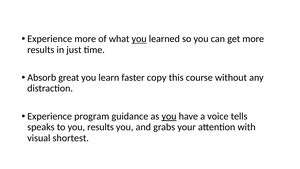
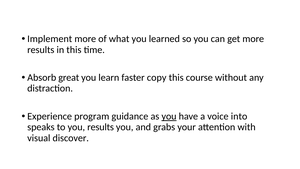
Experience at (50, 39): Experience -> Implement
you at (139, 39) underline: present -> none
in just: just -> this
tells: tells -> into
shortest: shortest -> discover
